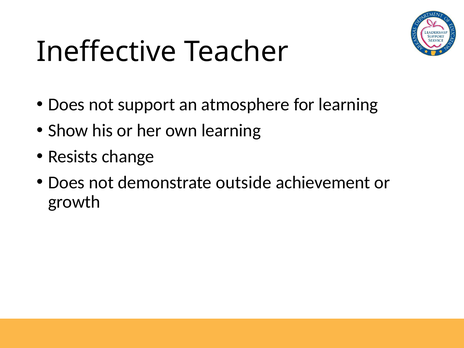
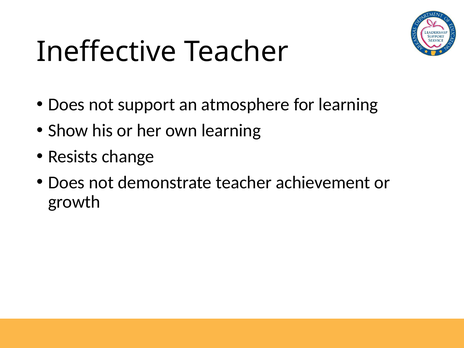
demonstrate outside: outside -> teacher
